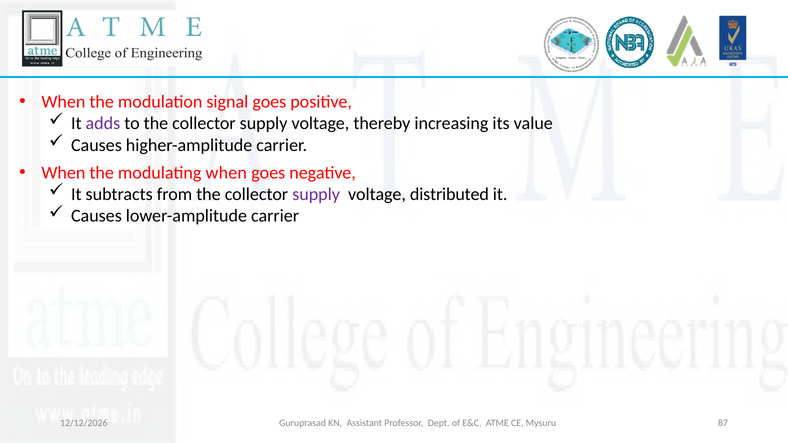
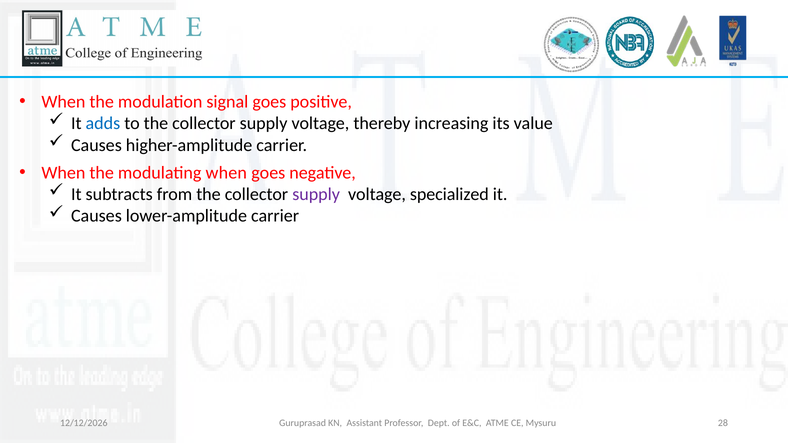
adds colour: purple -> blue
distributed: distributed -> specialized
87: 87 -> 28
